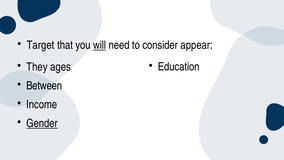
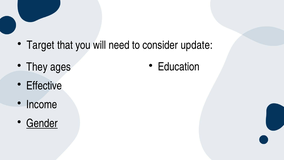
will underline: present -> none
appear: appear -> update
Between: Between -> Effective
